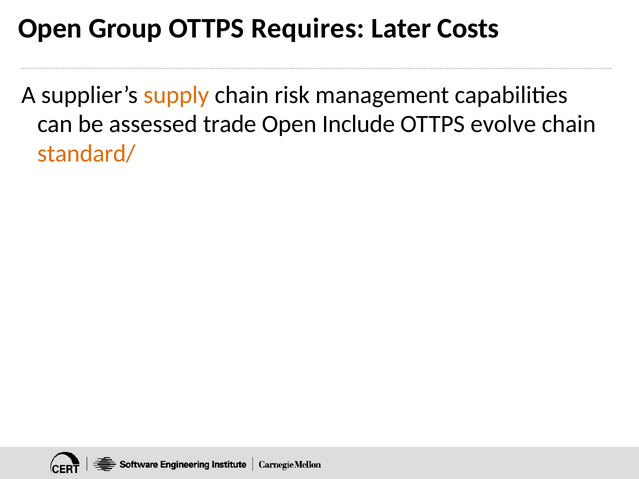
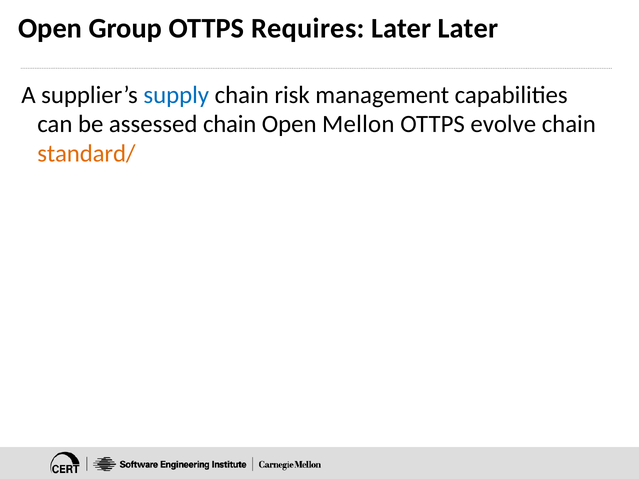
Later Costs: Costs -> Later
supply colour: orange -> blue
assessed trade: trade -> chain
Include: Include -> Mellon
